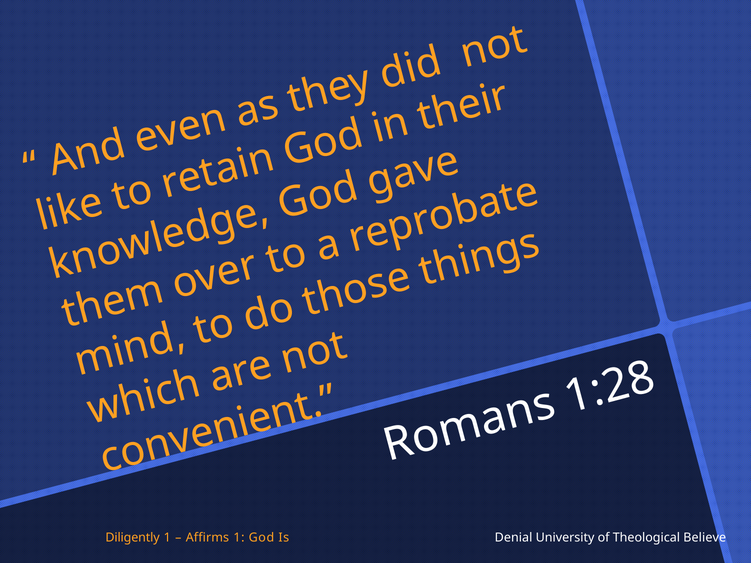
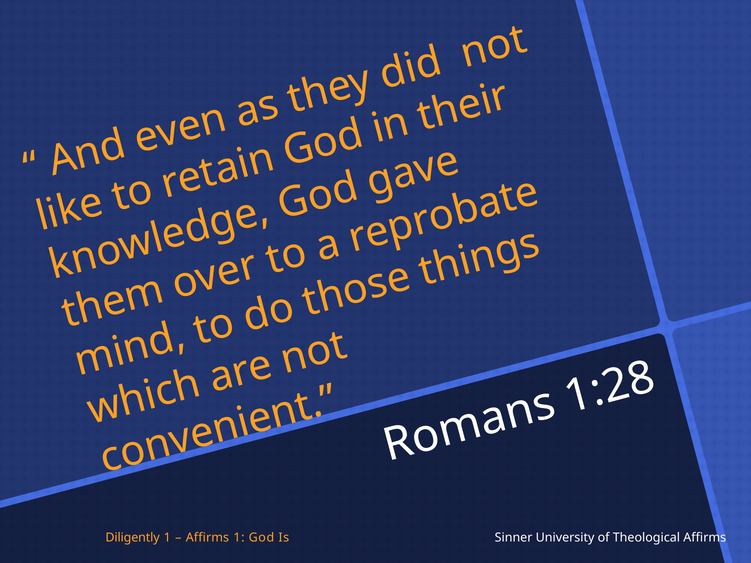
Denial: Denial -> Sinner
Theological Believe: Believe -> Affirms
